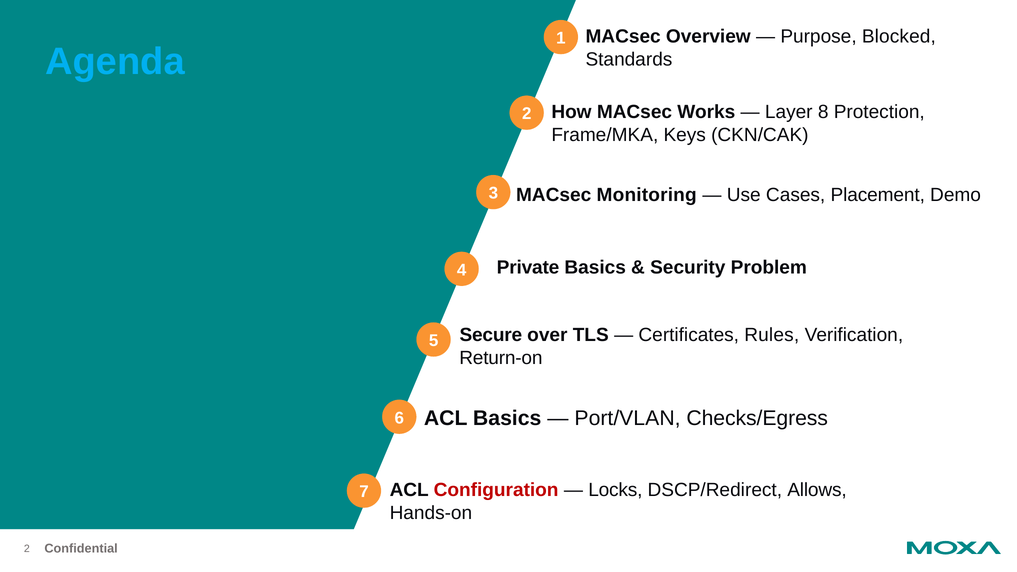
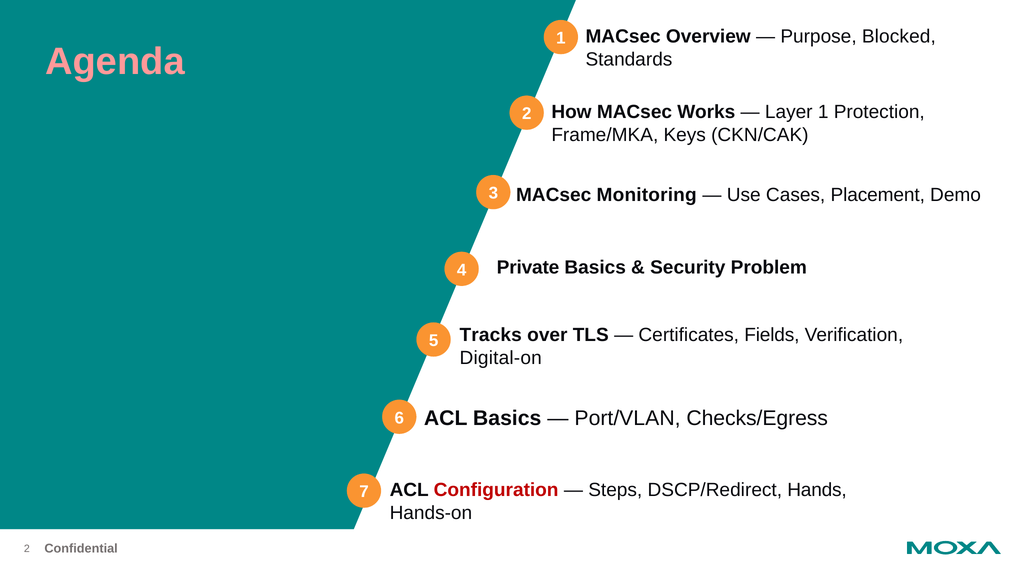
Agenda colour: light blue -> pink
Layer 8: 8 -> 1
Secure: Secure -> Tracks
Rules: Rules -> Fields
Return-on: Return-on -> Digital-on
Locks: Locks -> Steps
Allows: Allows -> Hands
